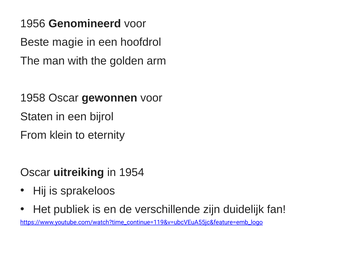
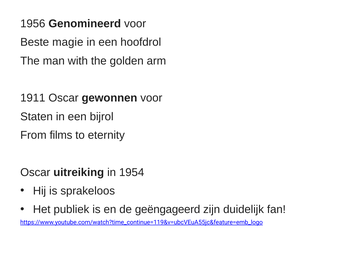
1958: 1958 -> 1911
klein: klein -> films
verschillende: verschillende -> geëngageerd
